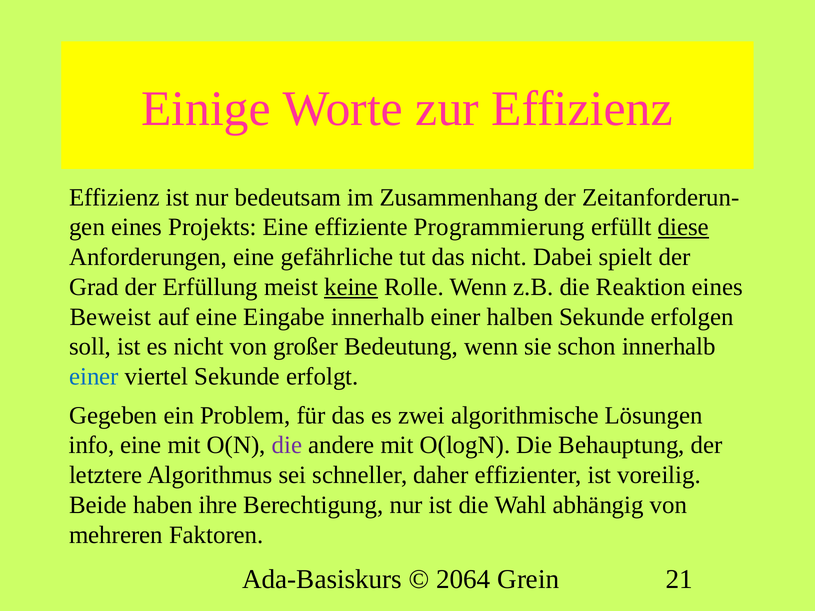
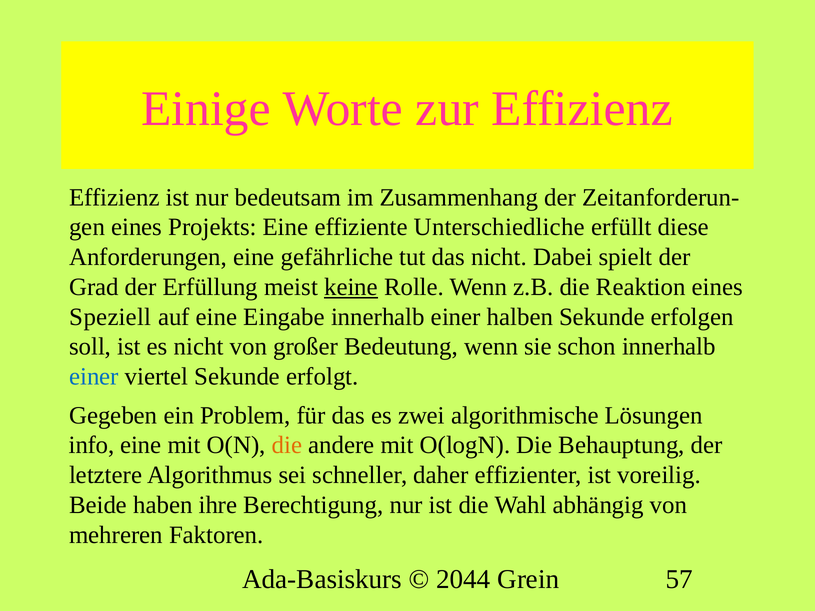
Programmierung: Programmierung -> Unterschiedliche
diese underline: present -> none
Beweist: Beweist -> Speziell
die at (287, 445) colour: purple -> orange
2064: 2064 -> 2044
21: 21 -> 57
